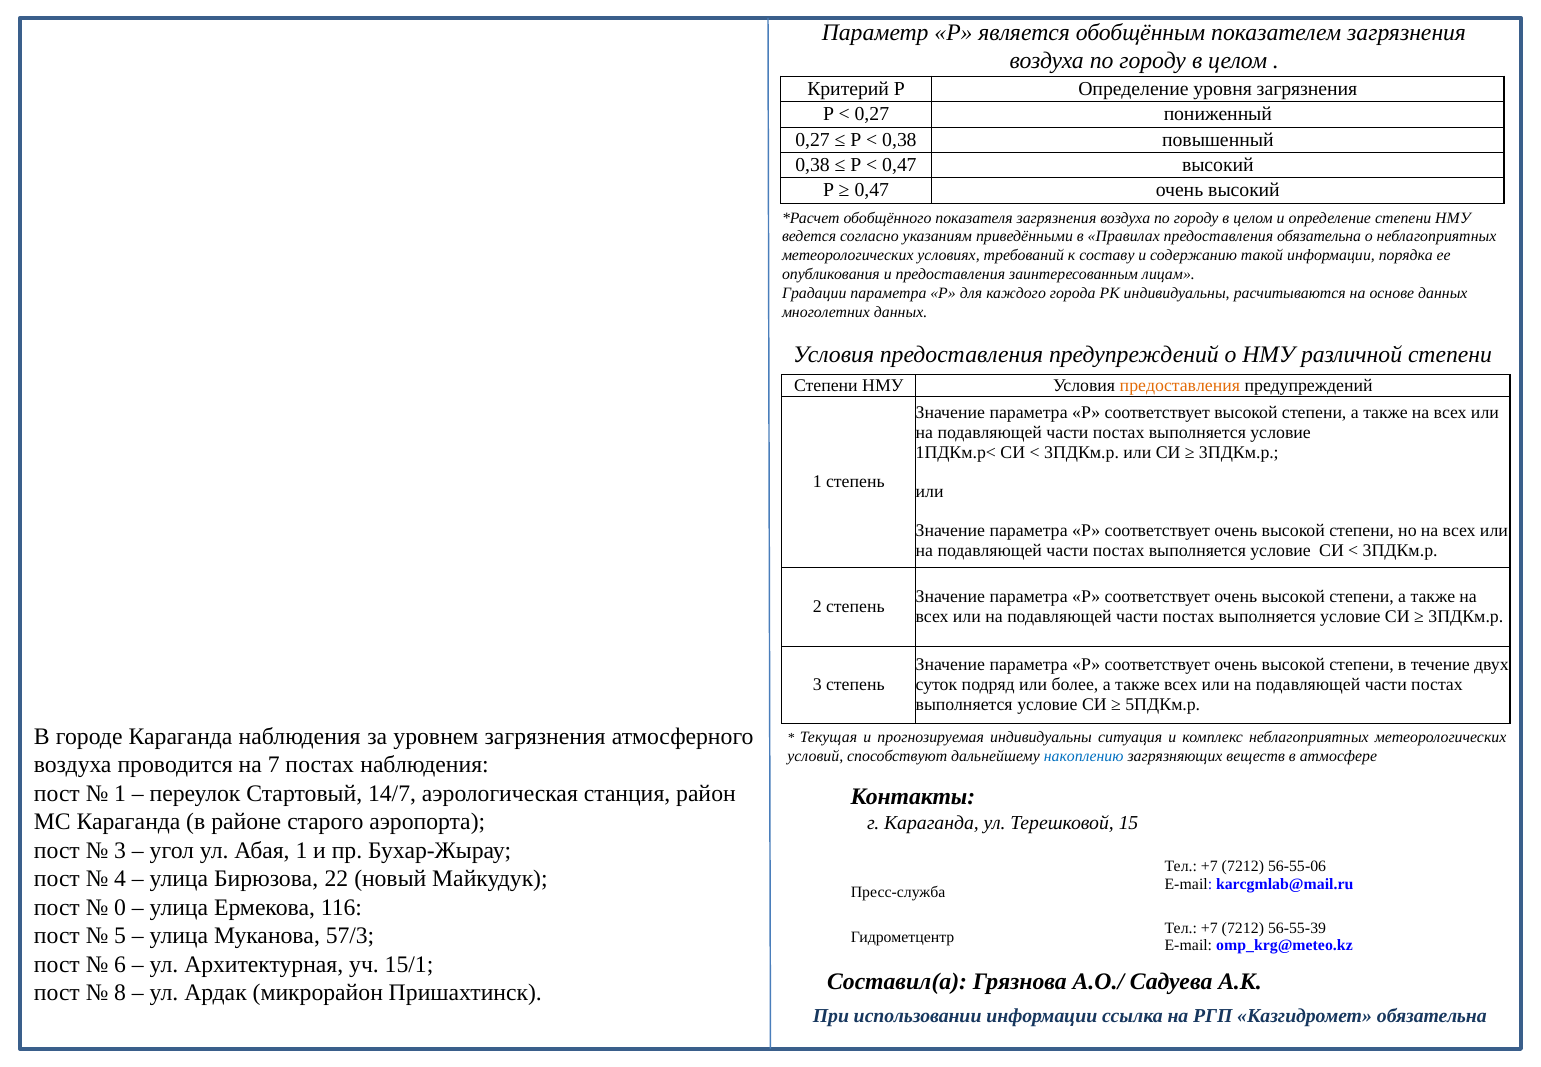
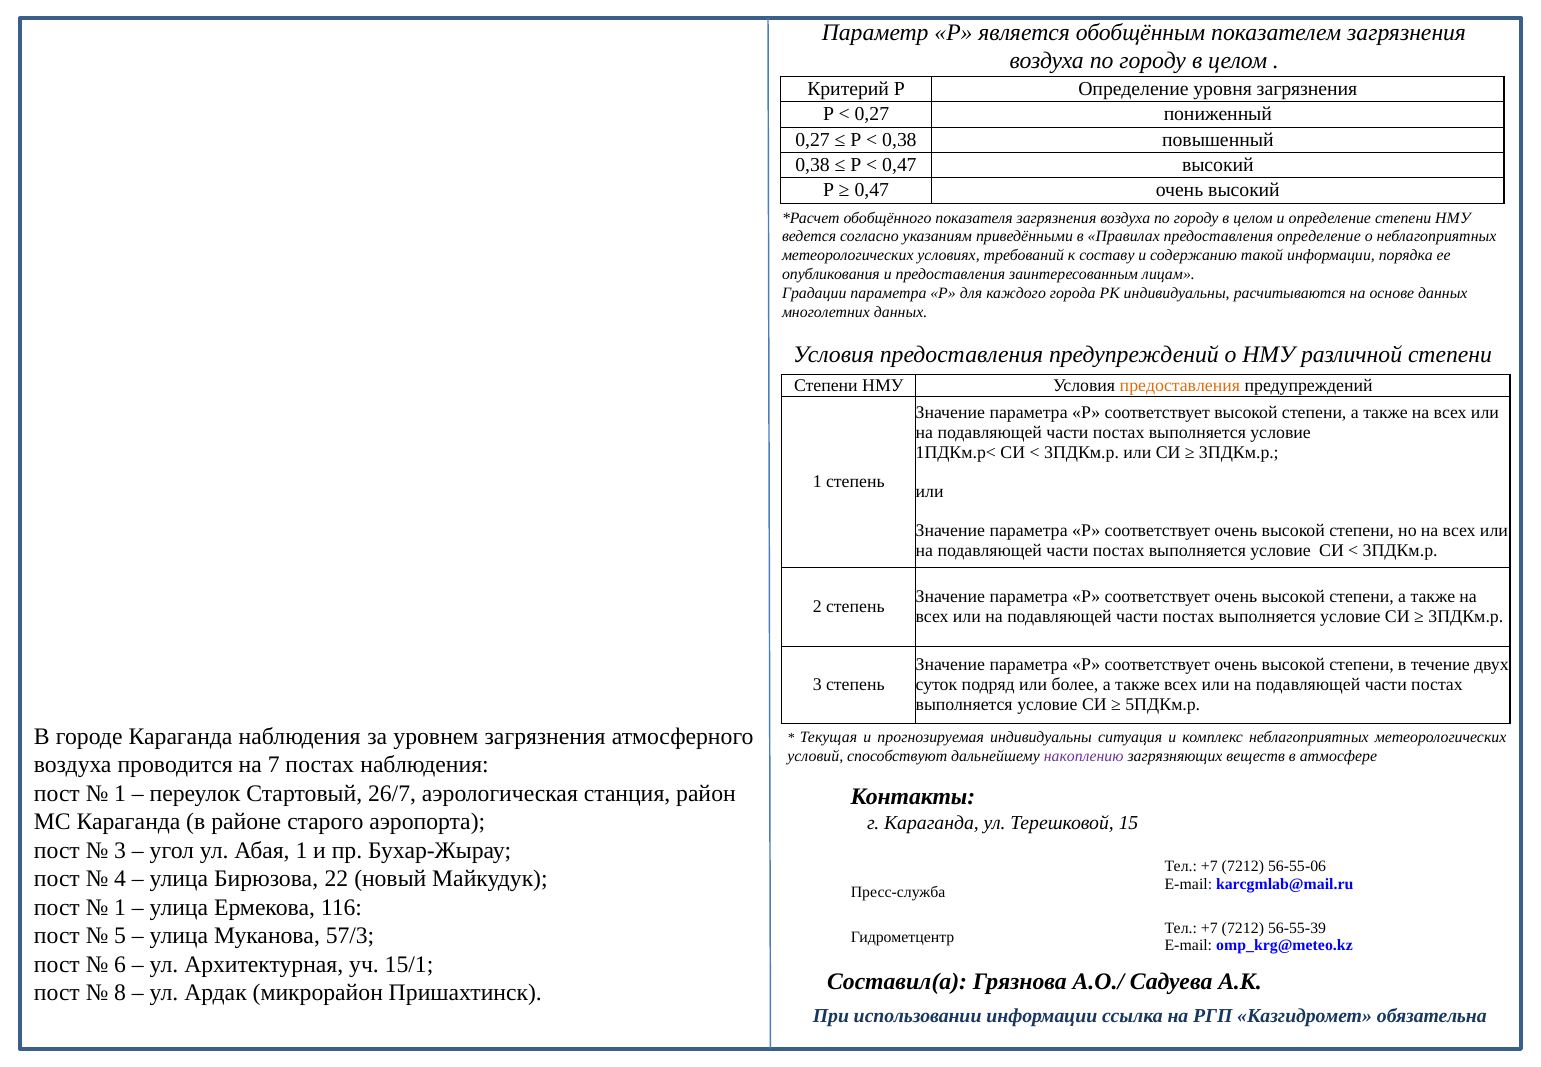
предоставления обязательна: обязательна -> определение
накоплению colour: blue -> purple
14/7: 14/7 -> 26/7
0 at (120, 907): 0 -> 1
